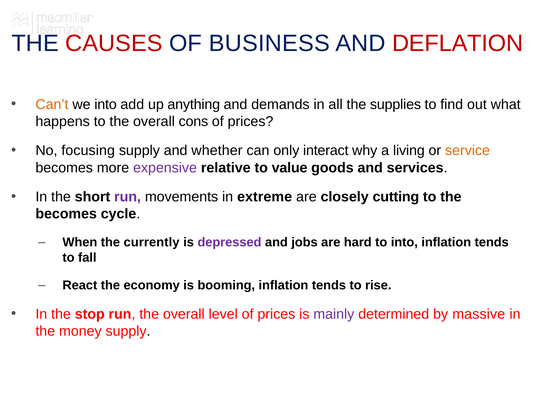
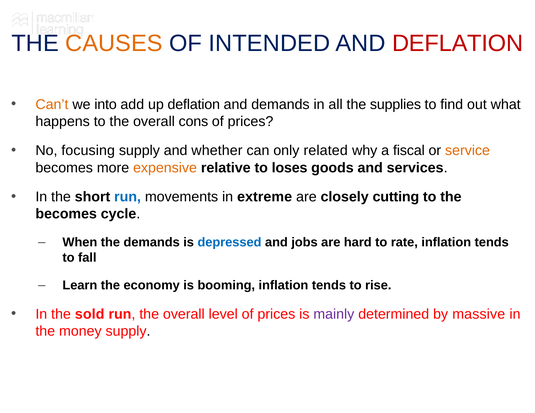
CAUSES colour: red -> orange
BUSINESS: BUSINESS -> INTENDED
up anything: anything -> deflation
interact: interact -> related
living: living -> fiscal
expensive colour: purple -> orange
value: value -> loses
run at (128, 197) colour: purple -> blue
the currently: currently -> demands
depressed colour: purple -> blue
to into: into -> rate
React: React -> Learn
stop: stop -> sold
